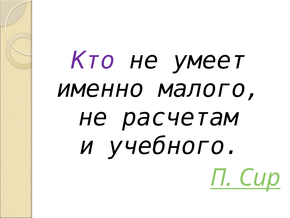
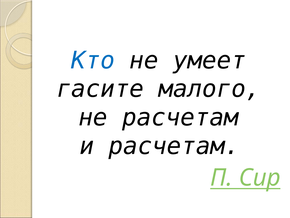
Кто colour: purple -> blue
именно: именно -> гасите
и учебного: учебного -> расчетам
